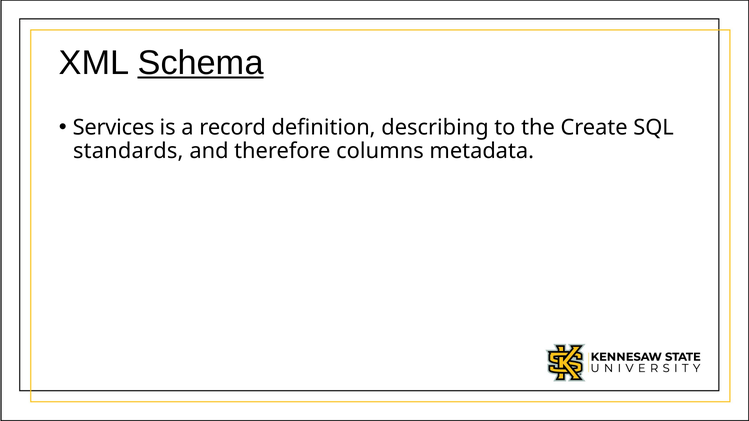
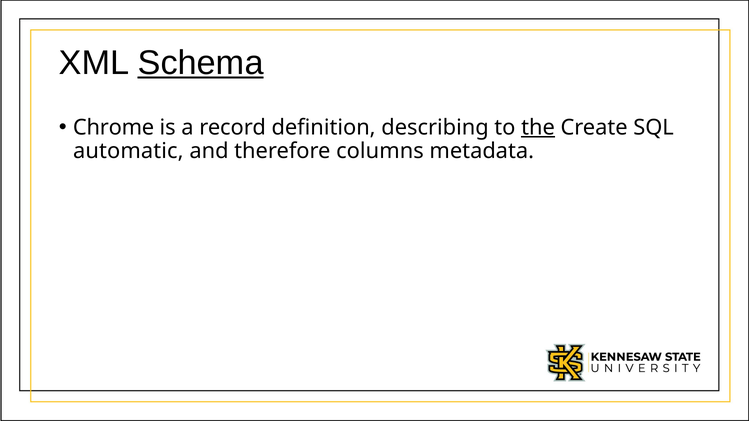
Services: Services -> Chrome
the underline: none -> present
standards: standards -> automatic
